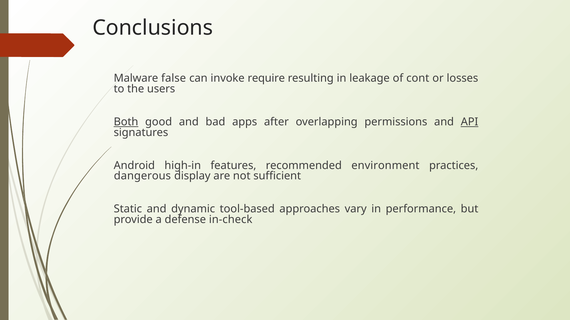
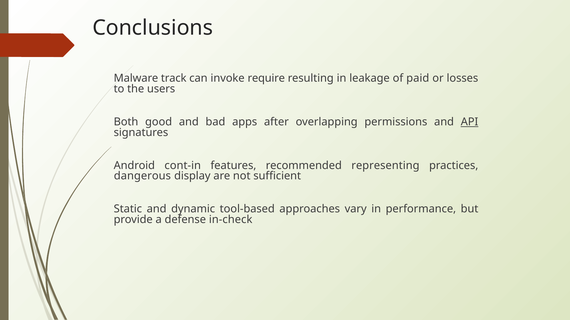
false: false -> track
cont: cont -> paid
Both underline: present -> none
high-in: high-in -> cont-in
environment: environment -> representing
